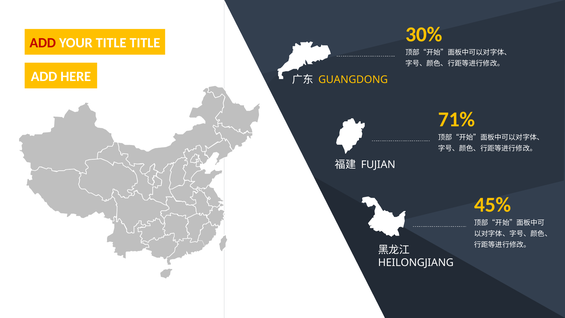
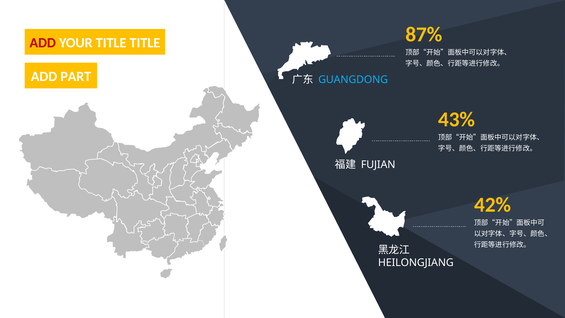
30%: 30% -> 87%
HERE: HERE -> PART
GUANGDONG colour: yellow -> light blue
71%: 71% -> 43%
45%: 45% -> 42%
